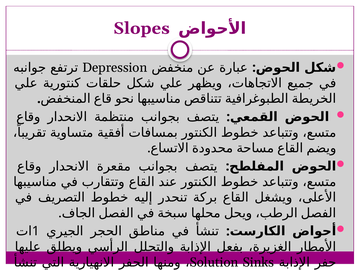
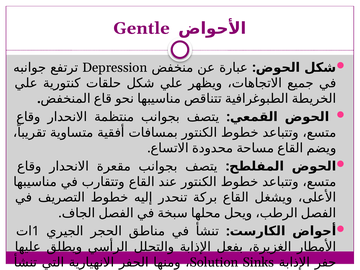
Slopes: Slopes -> Gentle
